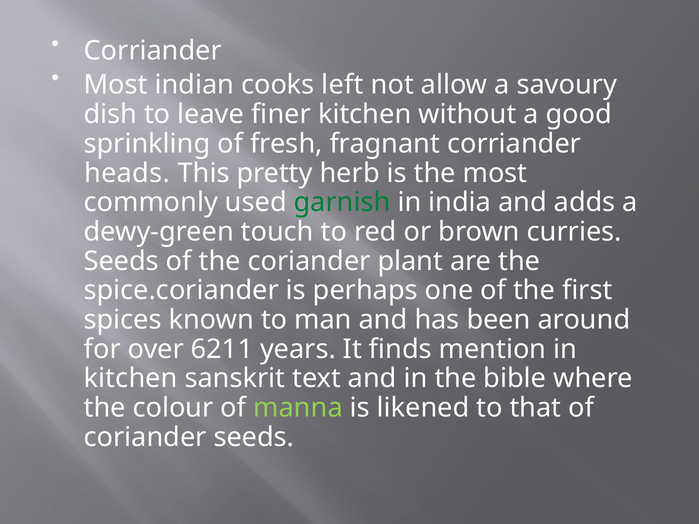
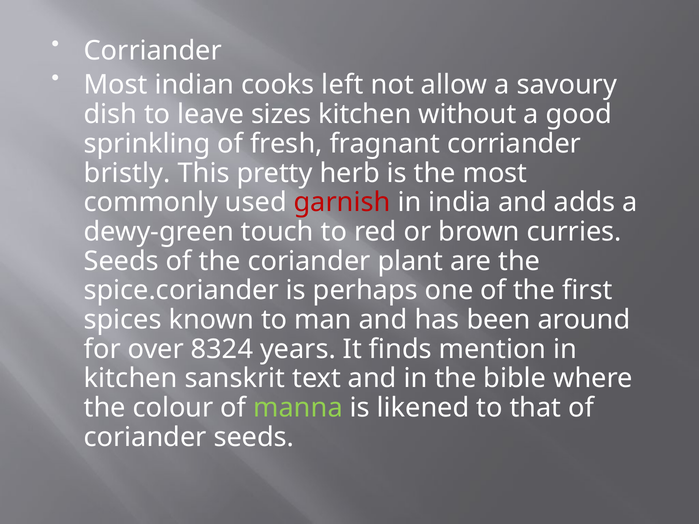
finer: finer -> sizes
heads: heads -> bristly
garnish colour: green -> red
6211: 6211 -> 8324
